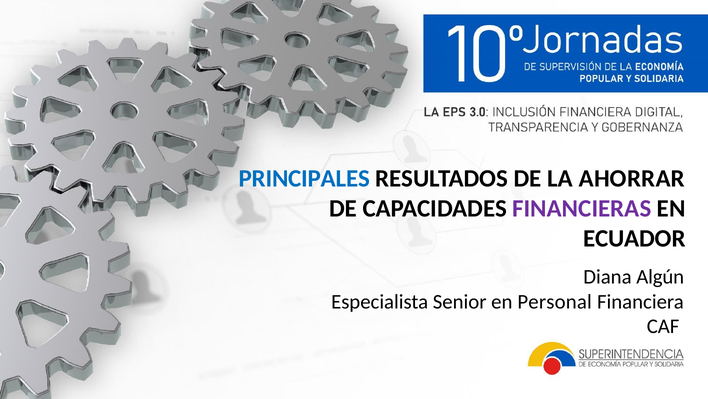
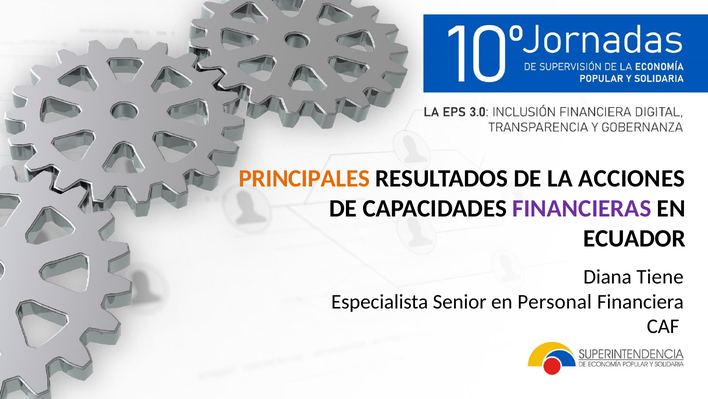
PRINCIPALES colour: blue -> orange
AHORRAR: AHORRAR -> ACCIONES
Algún: Algún -> Tiene
